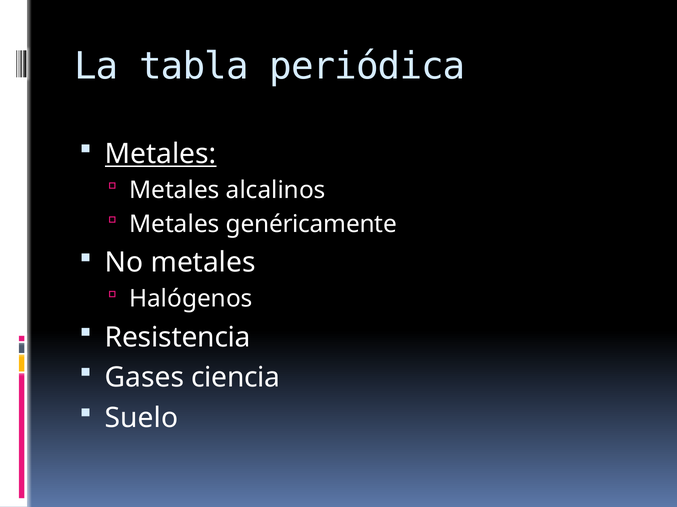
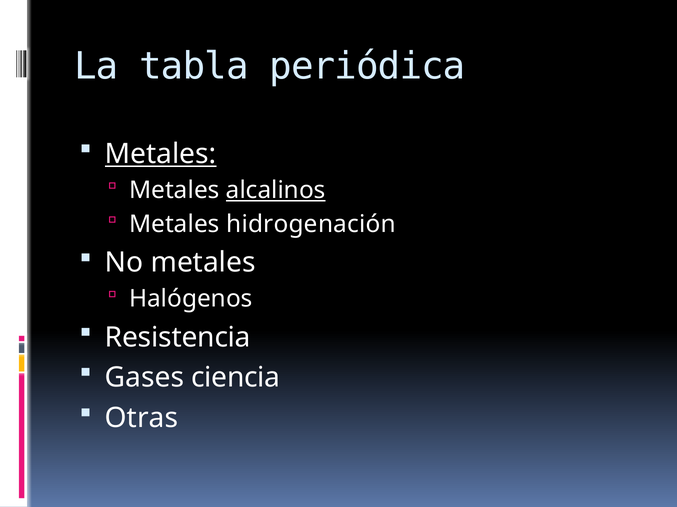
alcalinos underline: none -> present
genéricamente: genéricamente -> hidrogenación
Suelo: Suelo -> Otras
